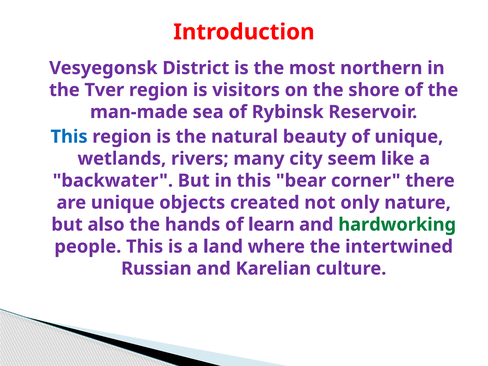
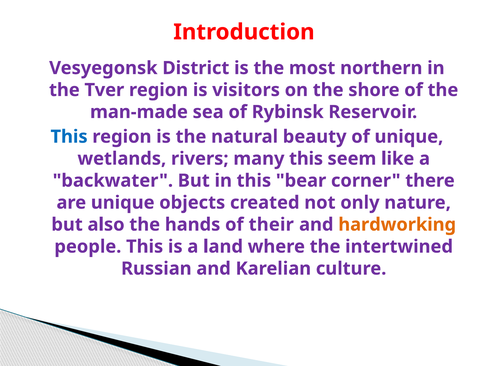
many city: city -> this
learn: learn -> their
hardworking colour: green -> orange
